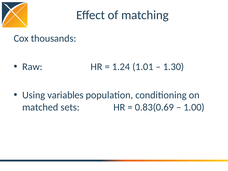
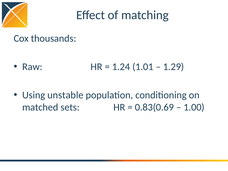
1.30: 1.30 -> 1.29
variables: variables -> unstable
